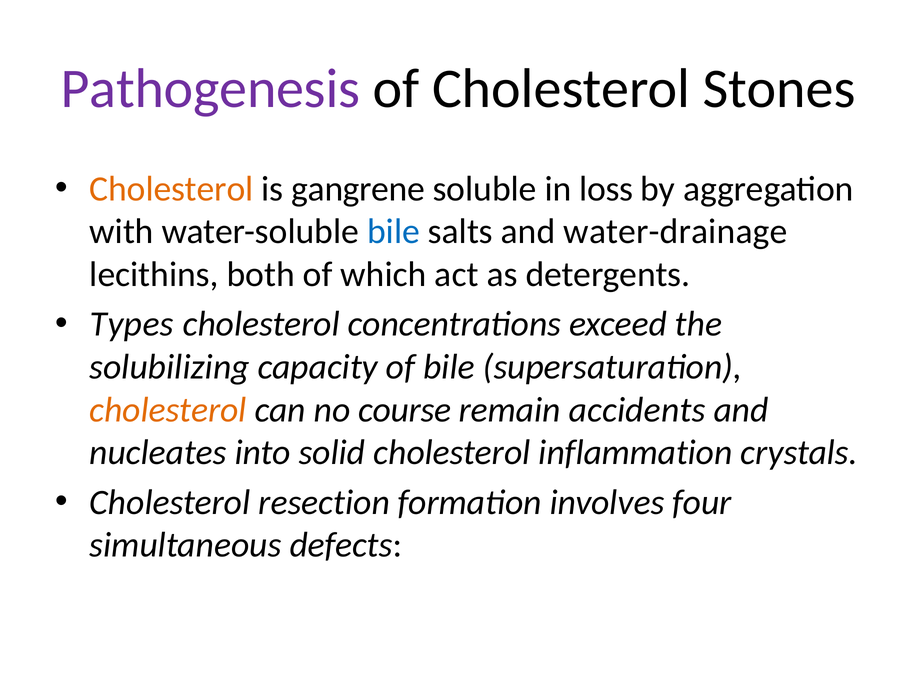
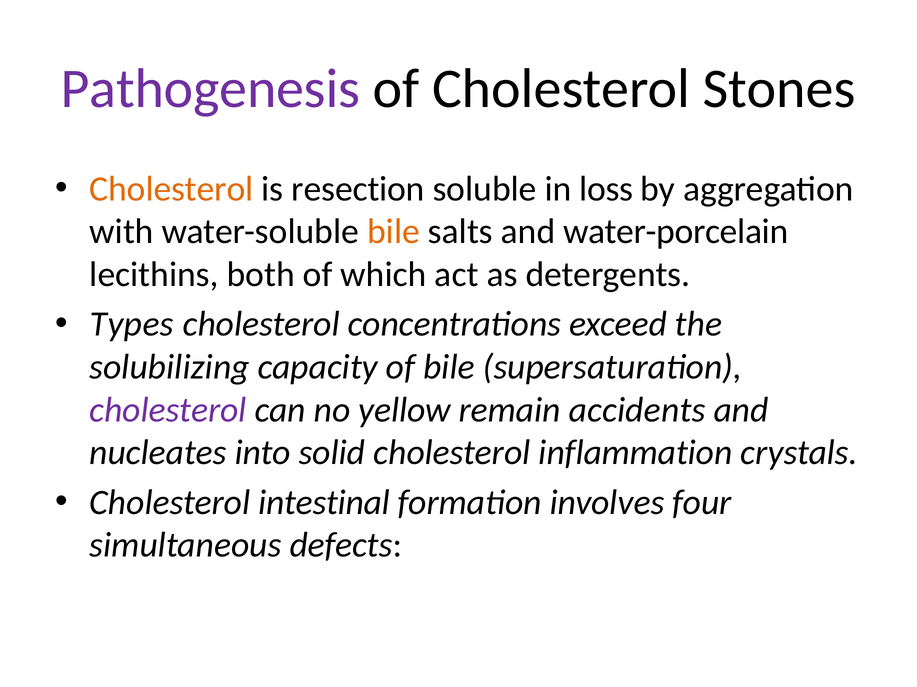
gangrene: gangrene -> resection
bile at (394, 232) colour: blue -> orange
water-drainage: water-drainage -> water-porcelain
cholesterol at (168, 410) colour: orange -> purple
course: course -> yellow
resection: resection -> intestinal
